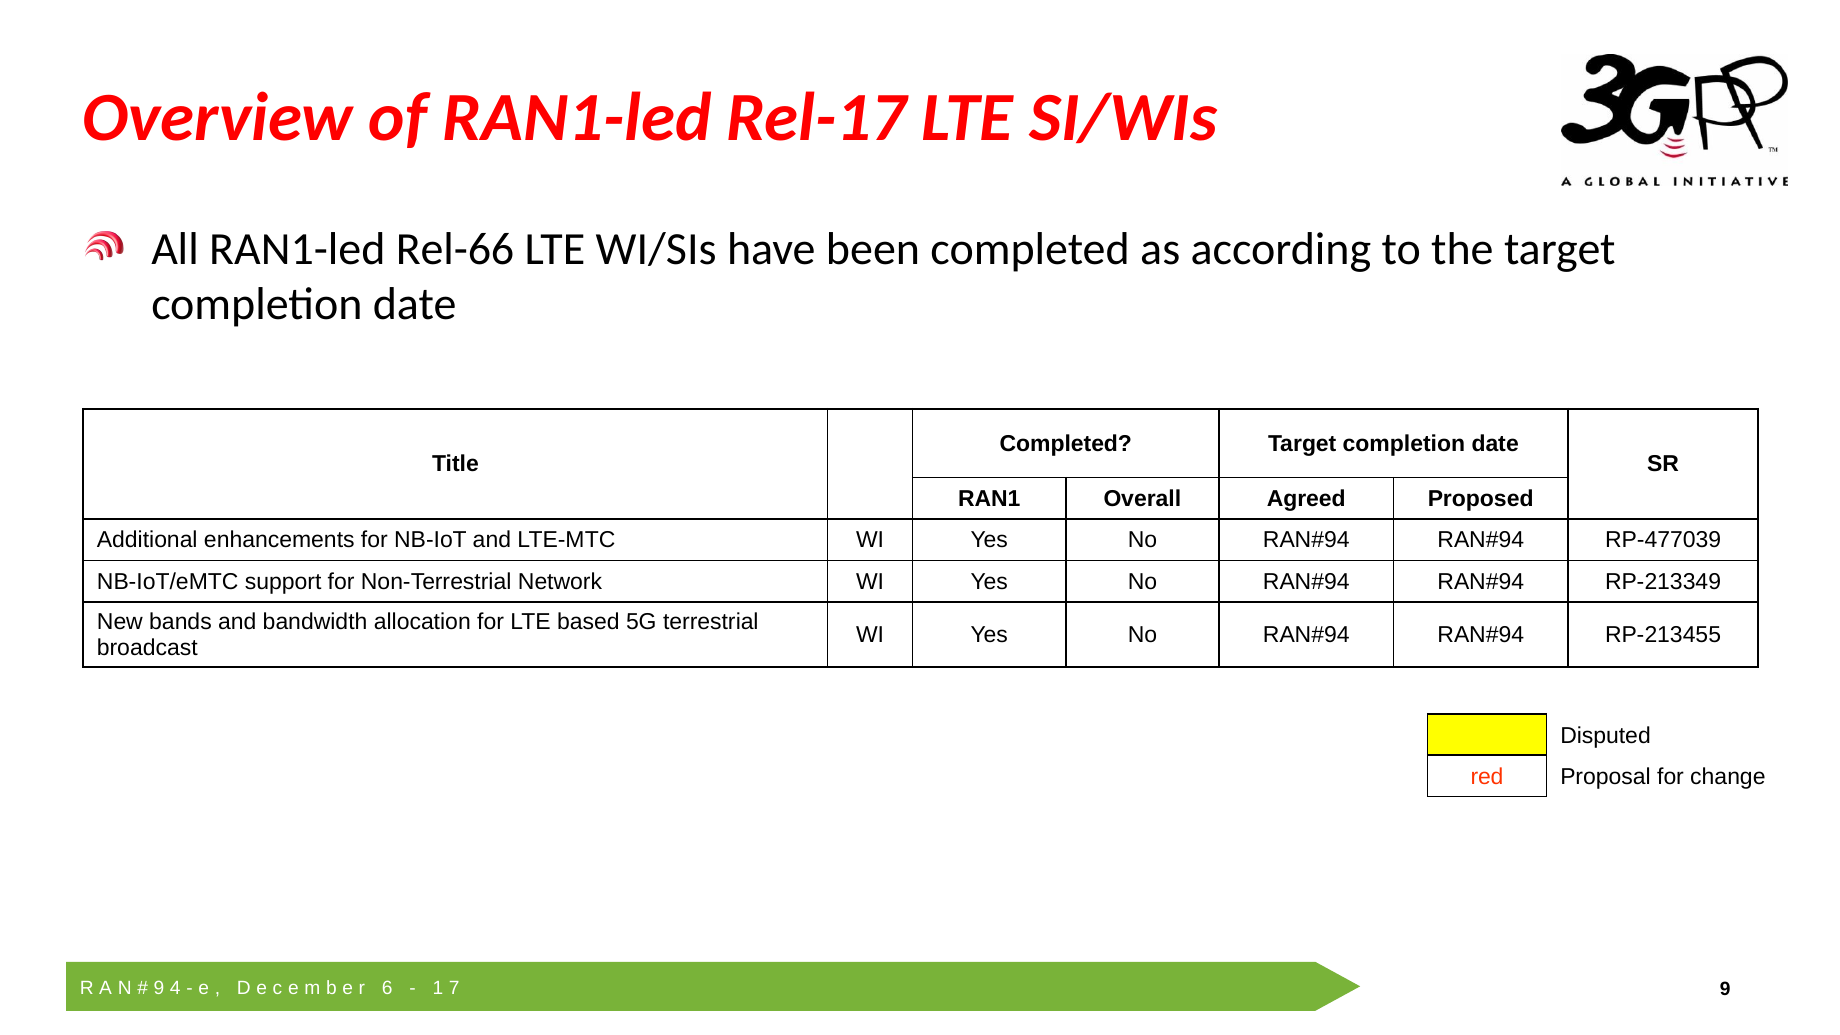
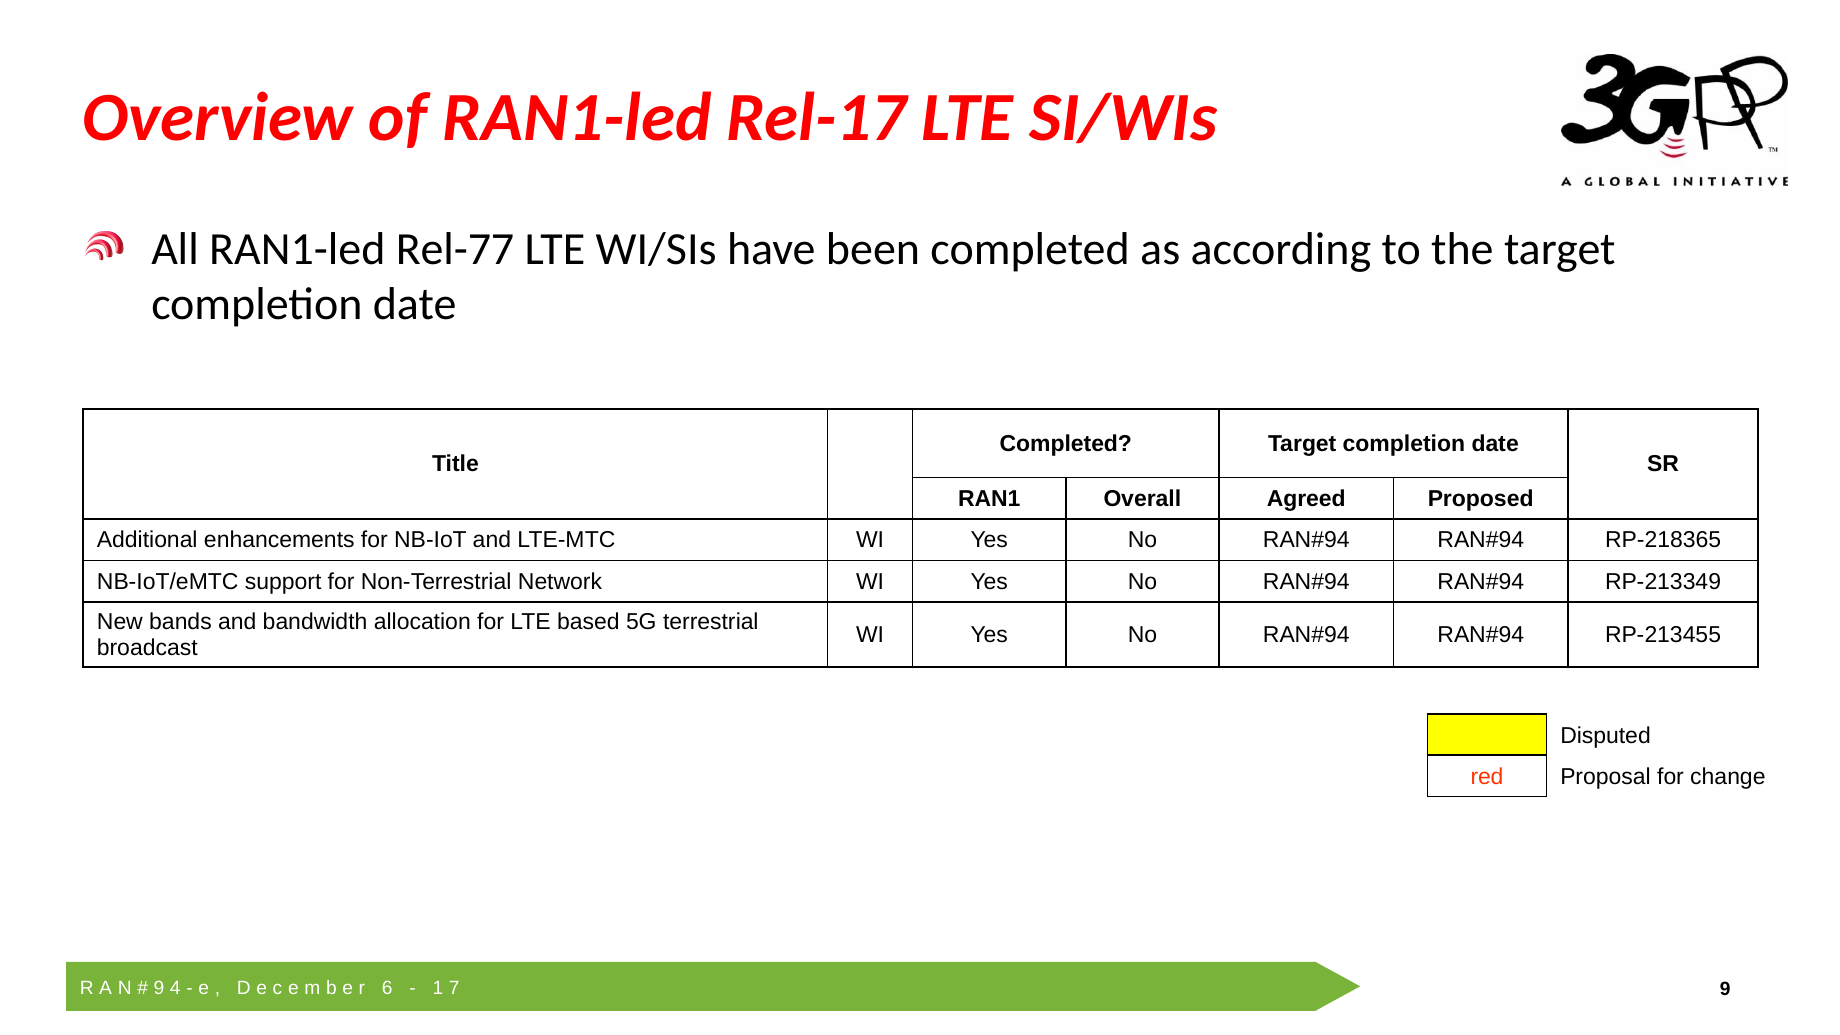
Rel-66: Rel-66 -> Rel-77
RP-477039: RP-477039 -> RP-218365
